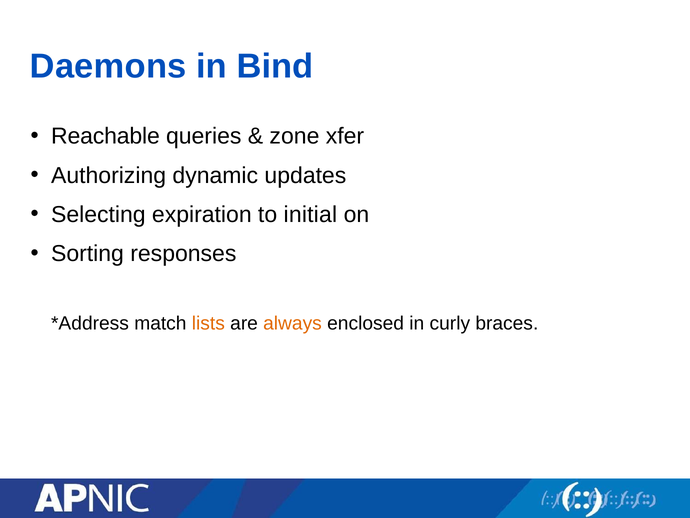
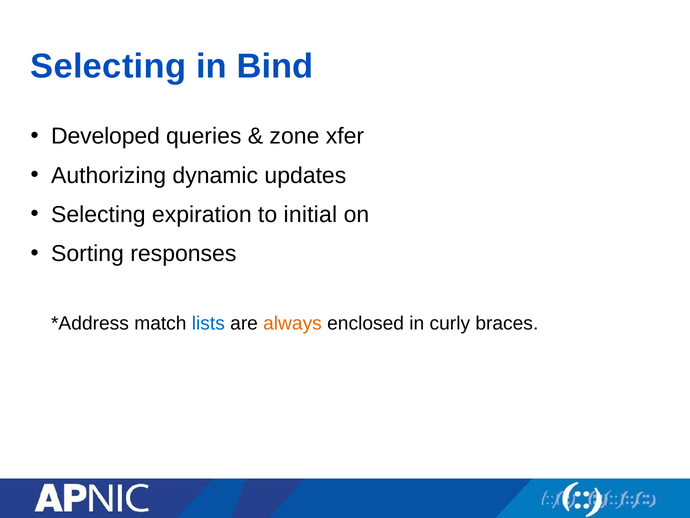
Daemons at (108, 66): Daemons -> Selecting
Reachable: Reachable -> Developed
lists colour: orange -> blue
